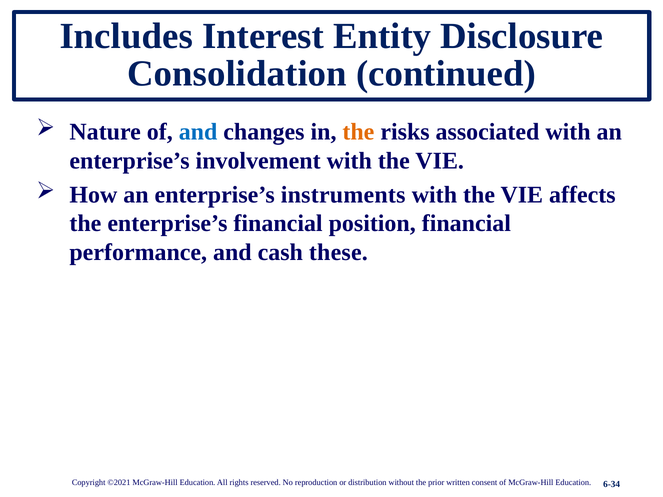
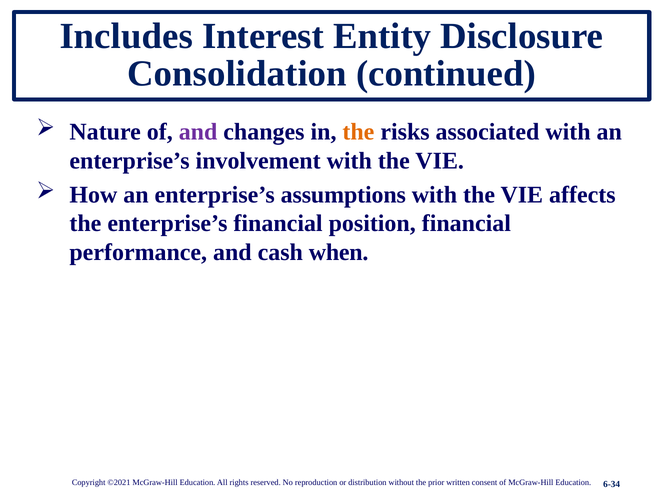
and at (198, 132) colour: blue -> purple
instruments: instruments -> assumptions
these: these -> when
